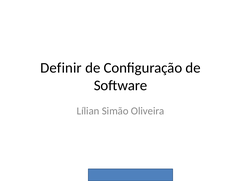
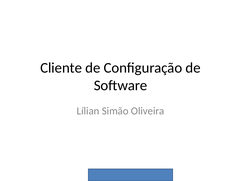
Definir: Definir -> Cliente
